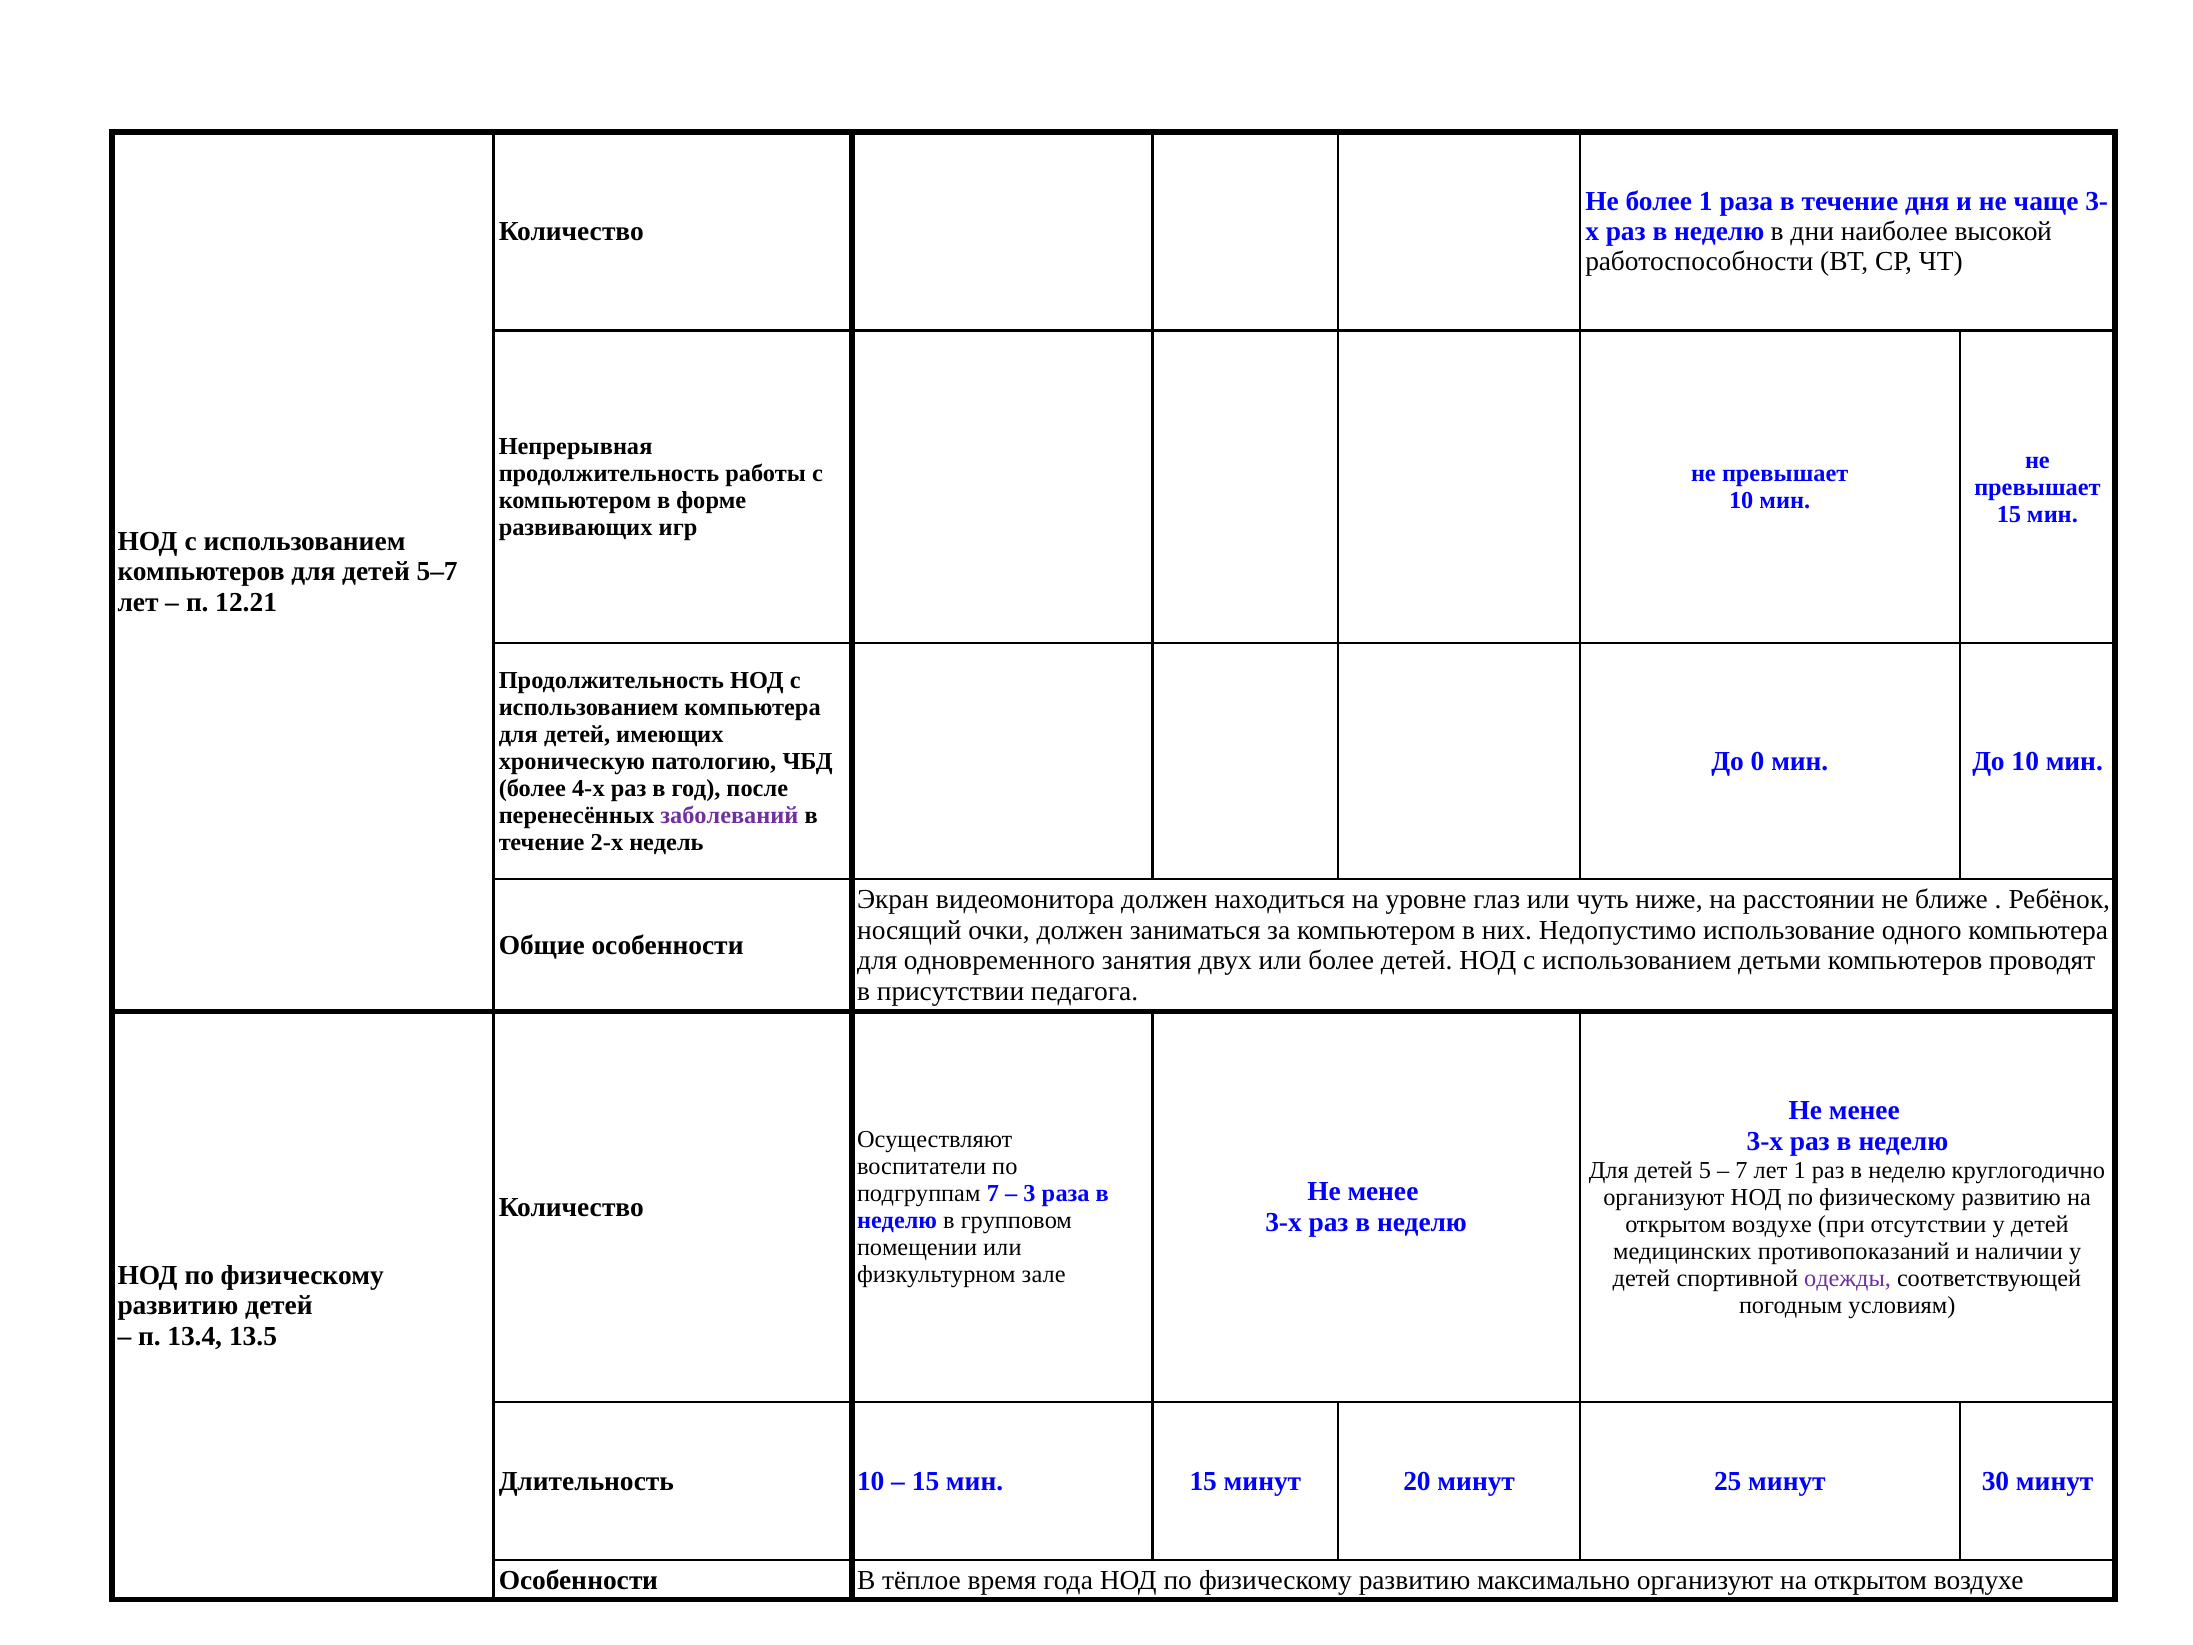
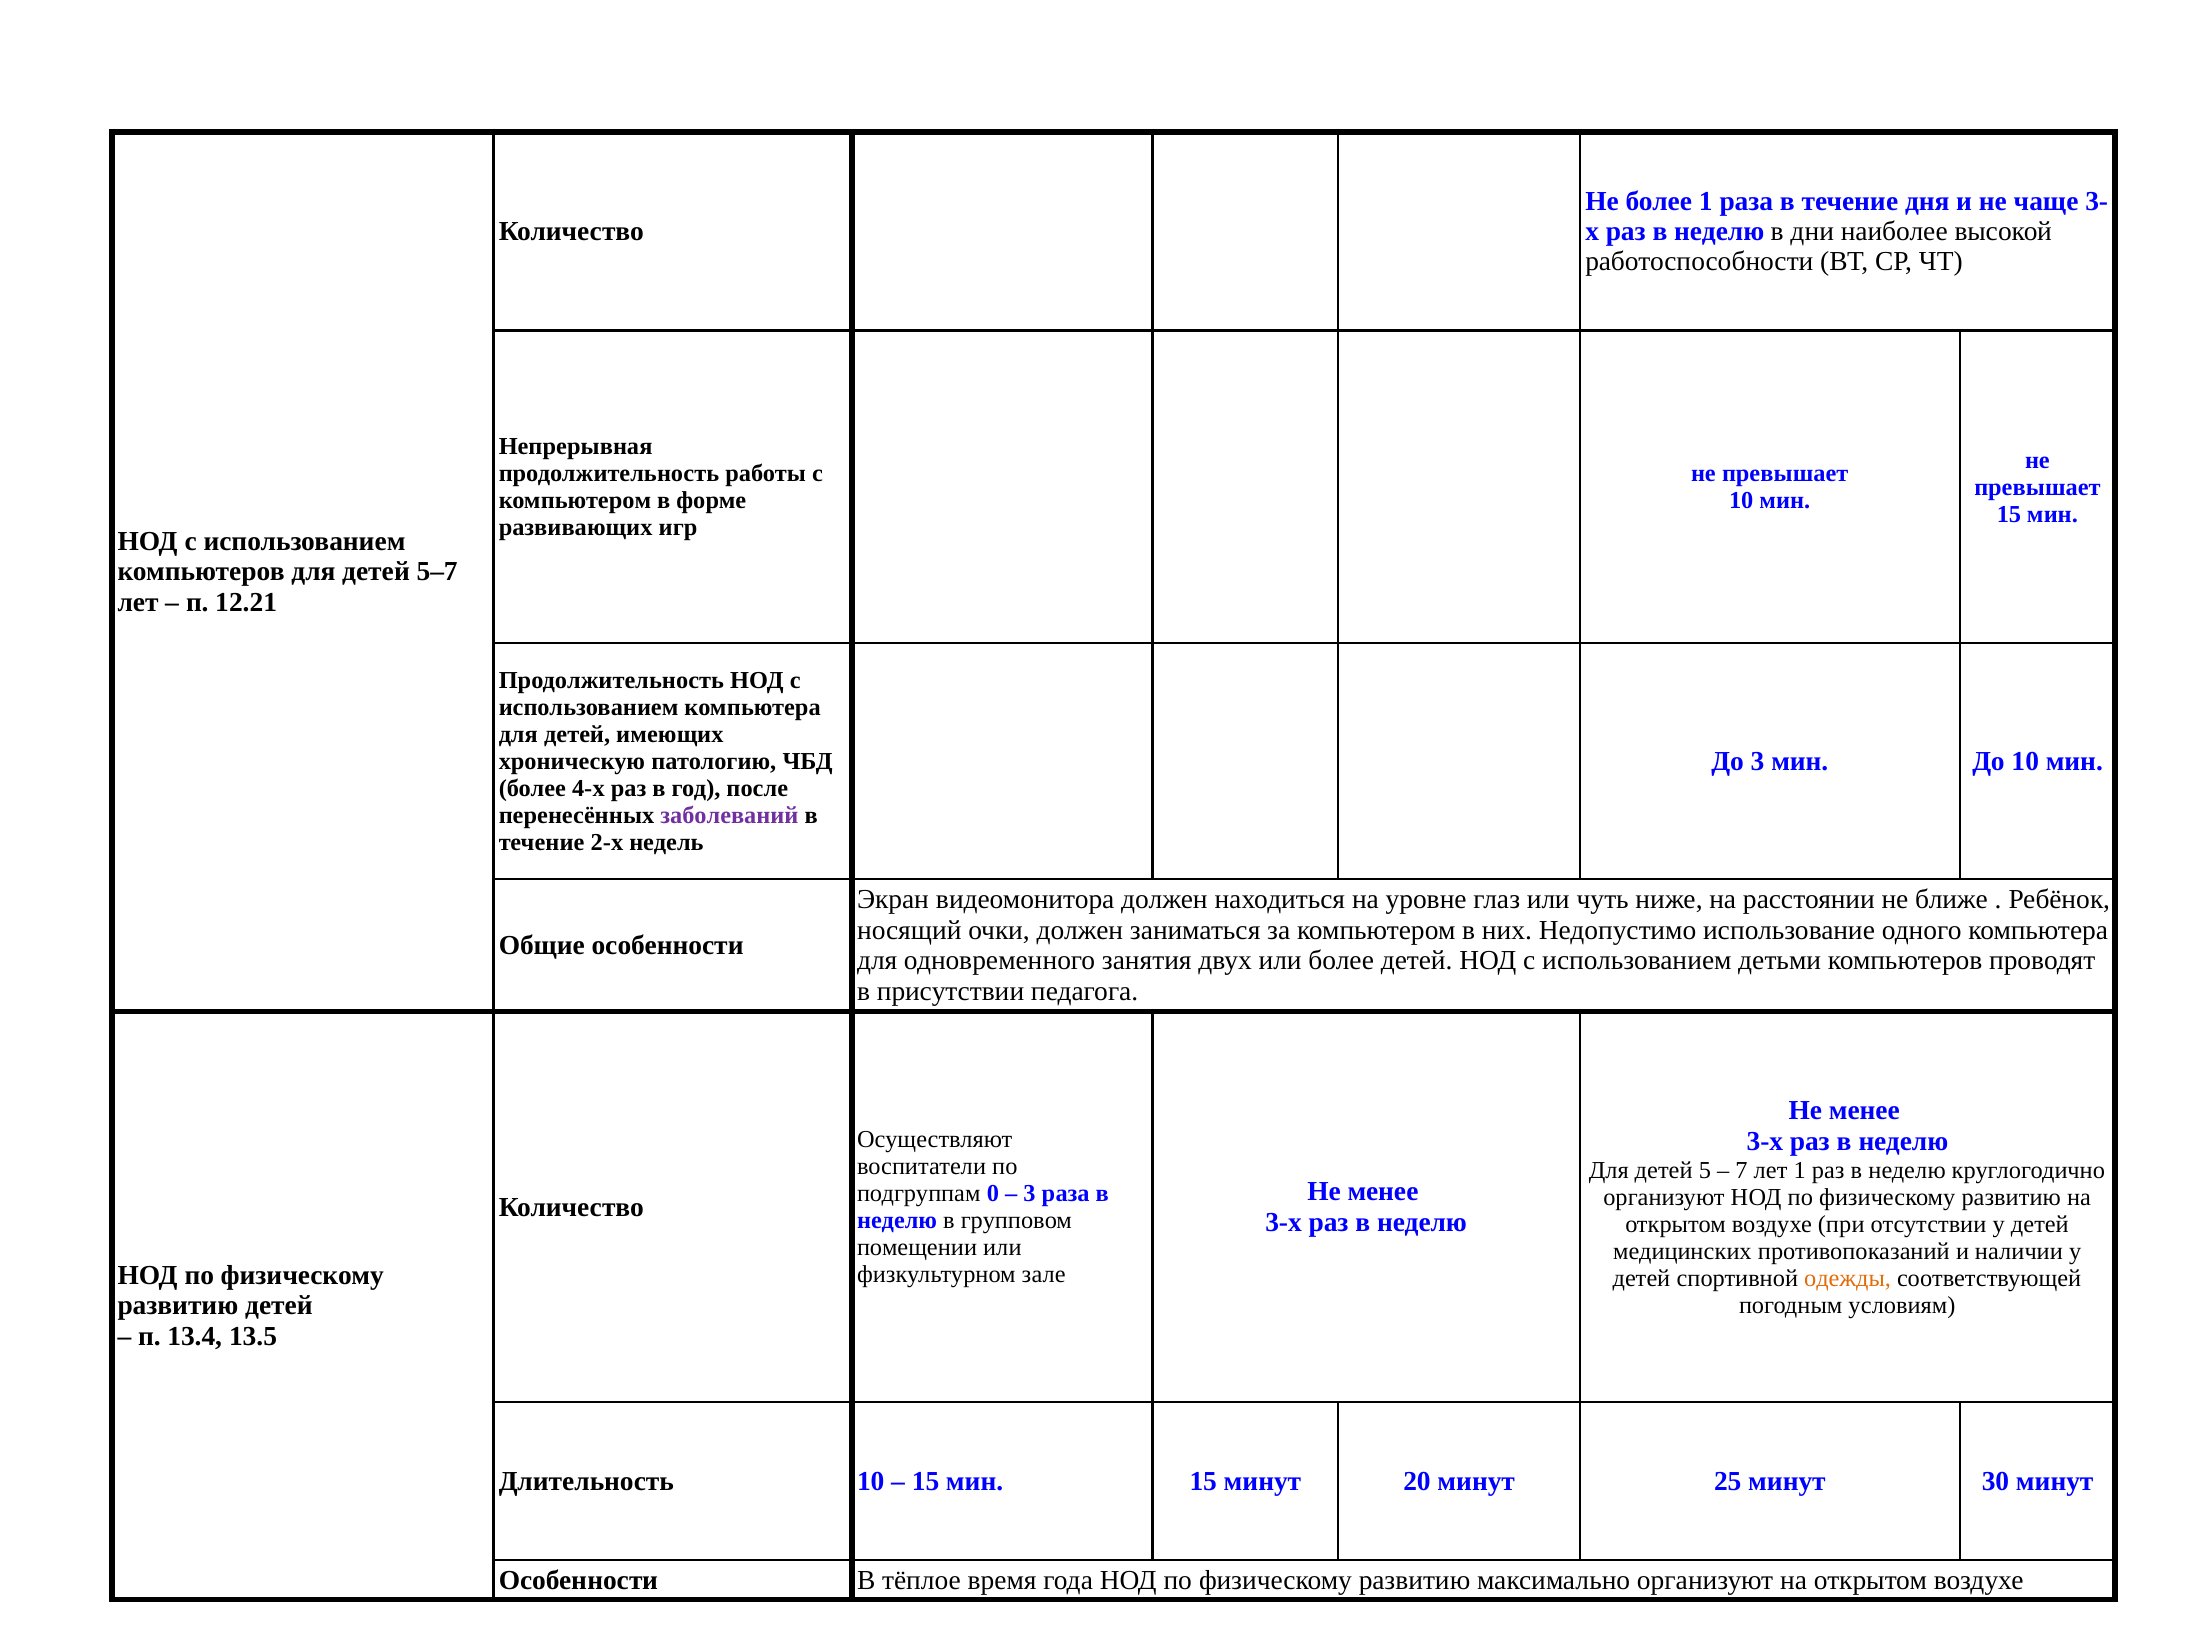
До 0: 0 -> 3
подгруппам 7: 7 -> 0
одежды colour: purple -> orange
